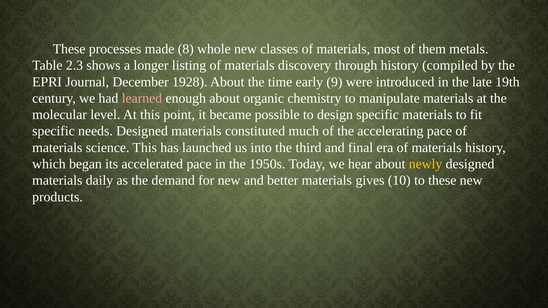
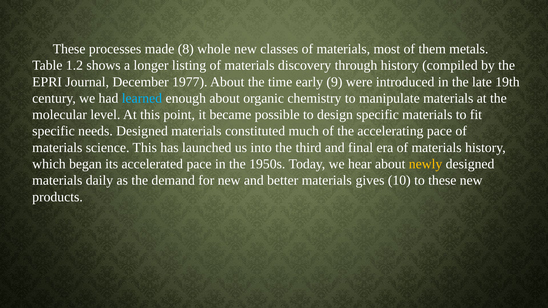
2.3: 2.3 -> 1.2
1928: 1928 -> 1977
learned colour: pink -> light blue
